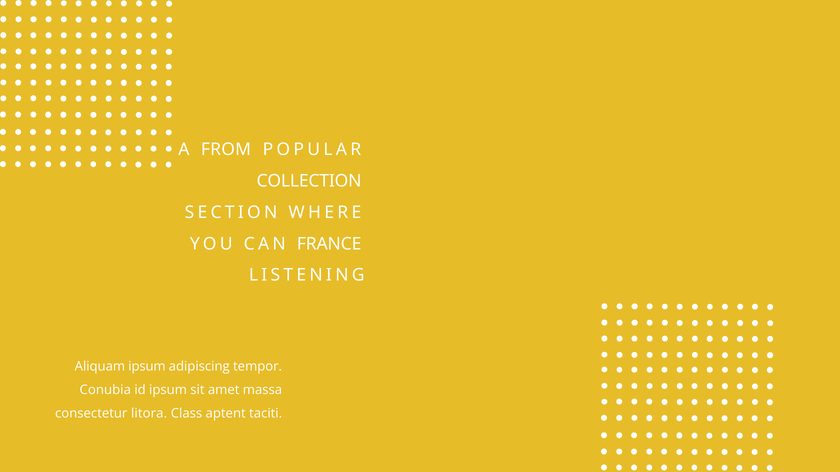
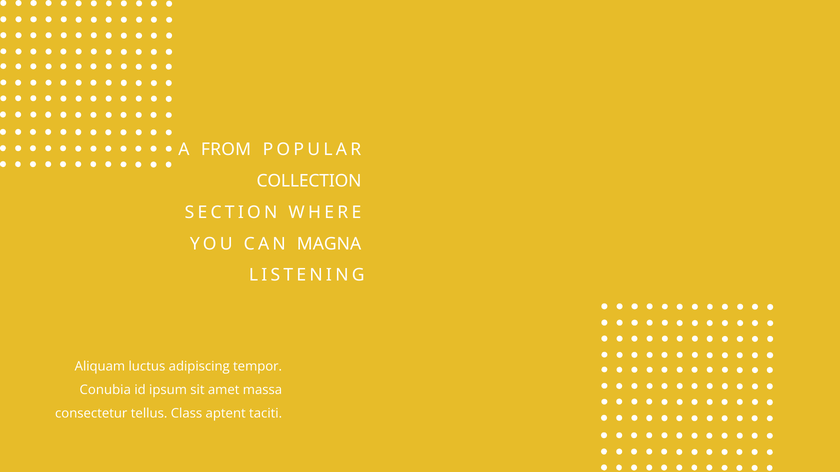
FRANCE: FRANCE -> MAGNA
Aliquam ipsum: ipsum -> luctus
litora: litora -> tellus
